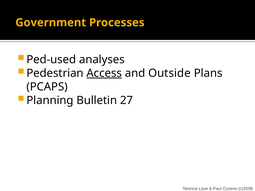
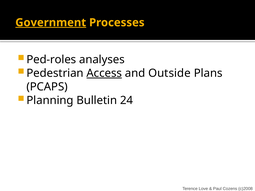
Government underline: none -> present
Ped-used: Ped-used -> Ped-roles
27: 27 -> 24
